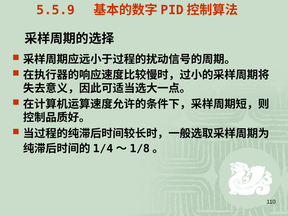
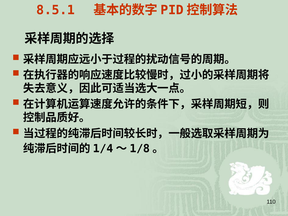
5.5.9: 5.5.9 -> 8.5.1
